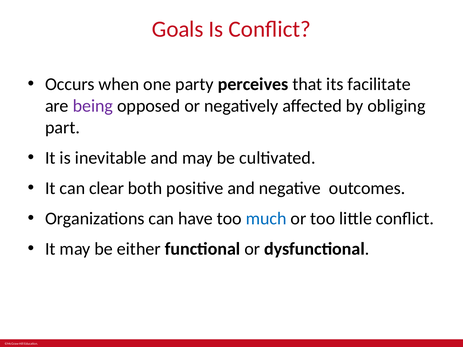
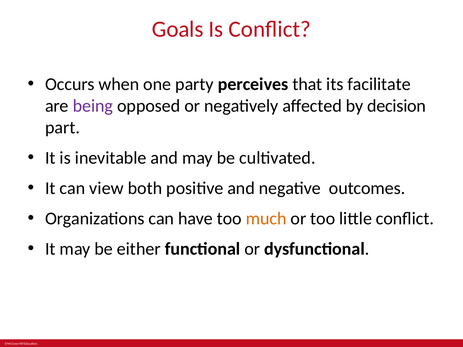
obliging: obliging -> decision
clear: clear -> view
much colour: blue -> orange
